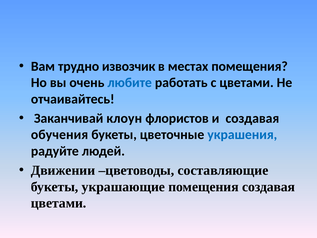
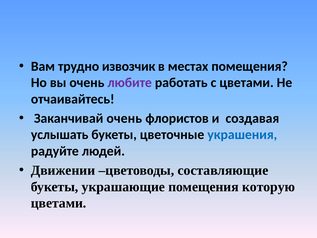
любите colour: blue -> purple
Заканчивай клоун: клоун -> очень
обучения: обучения -> услышать
помещения создавая: создавая -> которую
